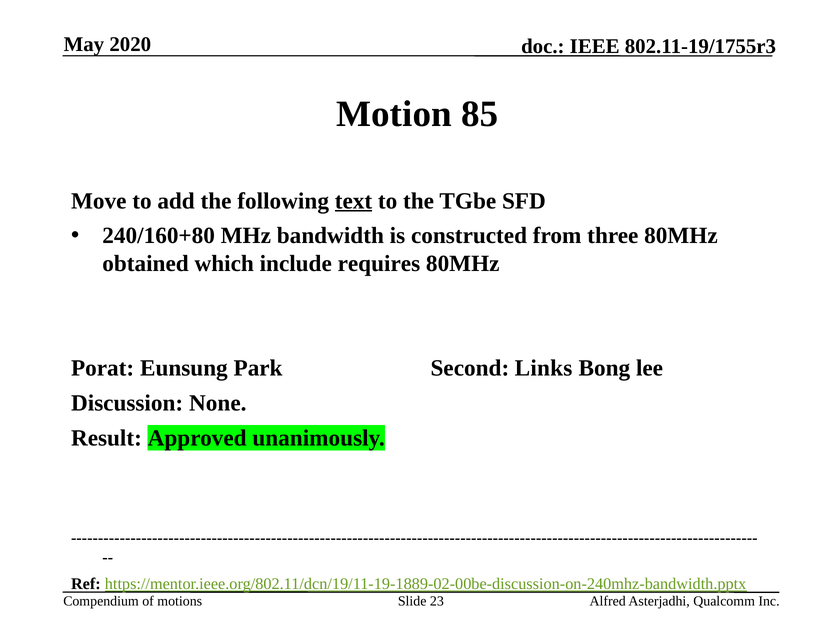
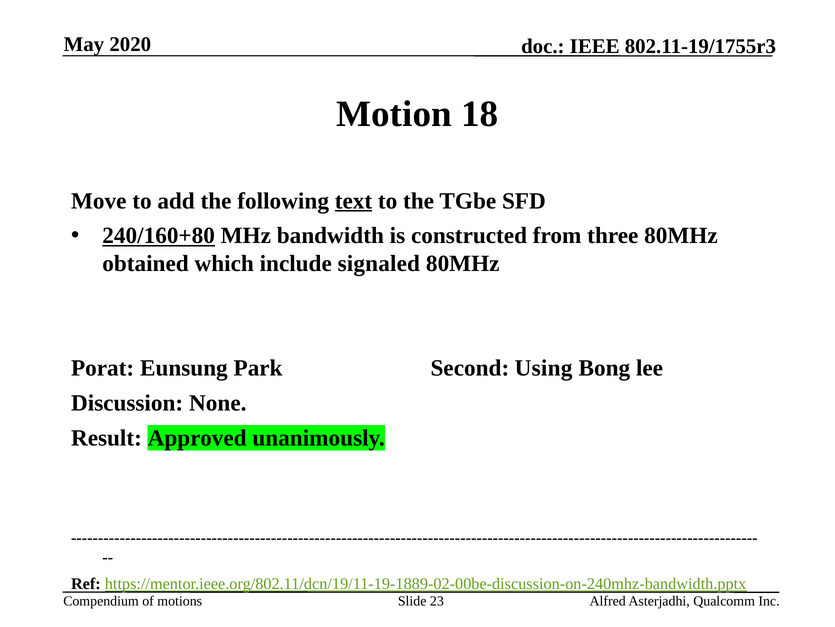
85: 85 -> 18
240/160+80 underline: none -> present
requires: requires -> signaled
Links: Links -> Using
